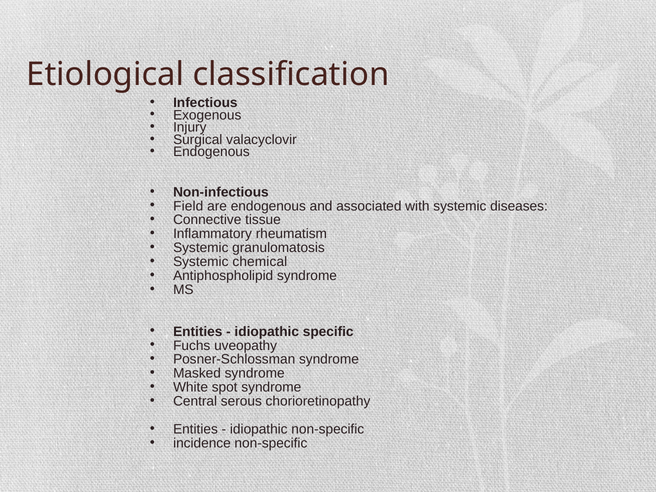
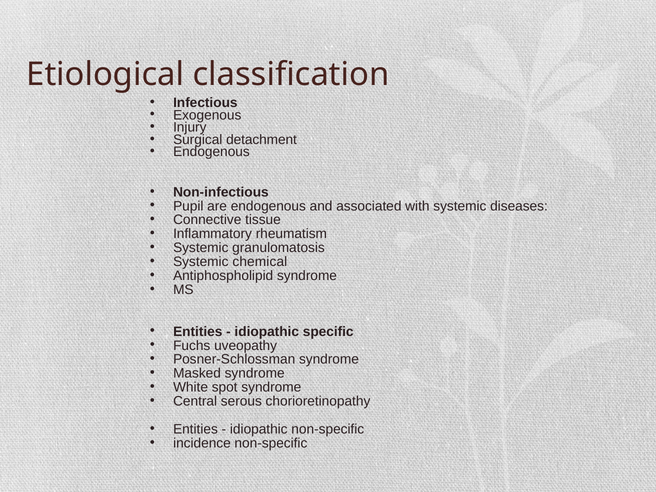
valacyclovir: valacyclovir -> detachment
Field: Field -> Pupil
